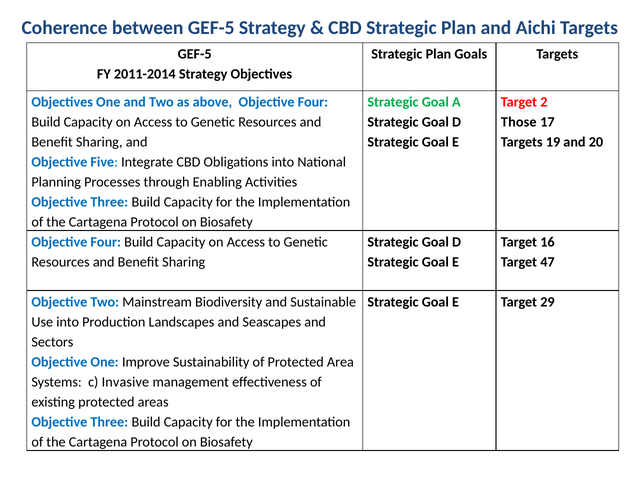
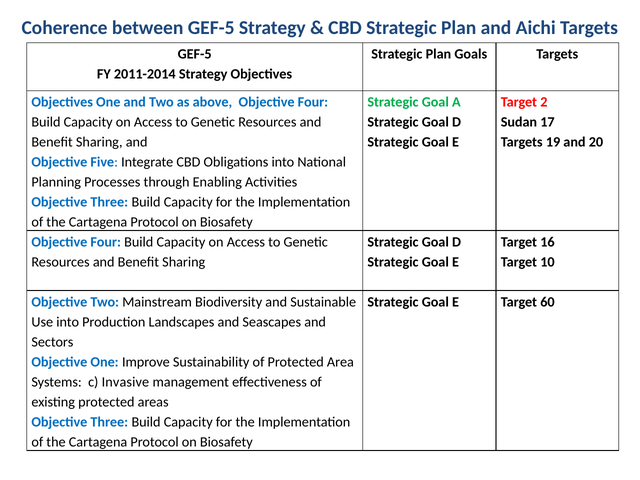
Those: Those -> Sudan
47: 47 -> 10
29: 29 -> 60
